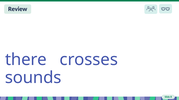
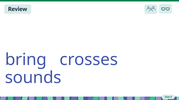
there: there -> bring
